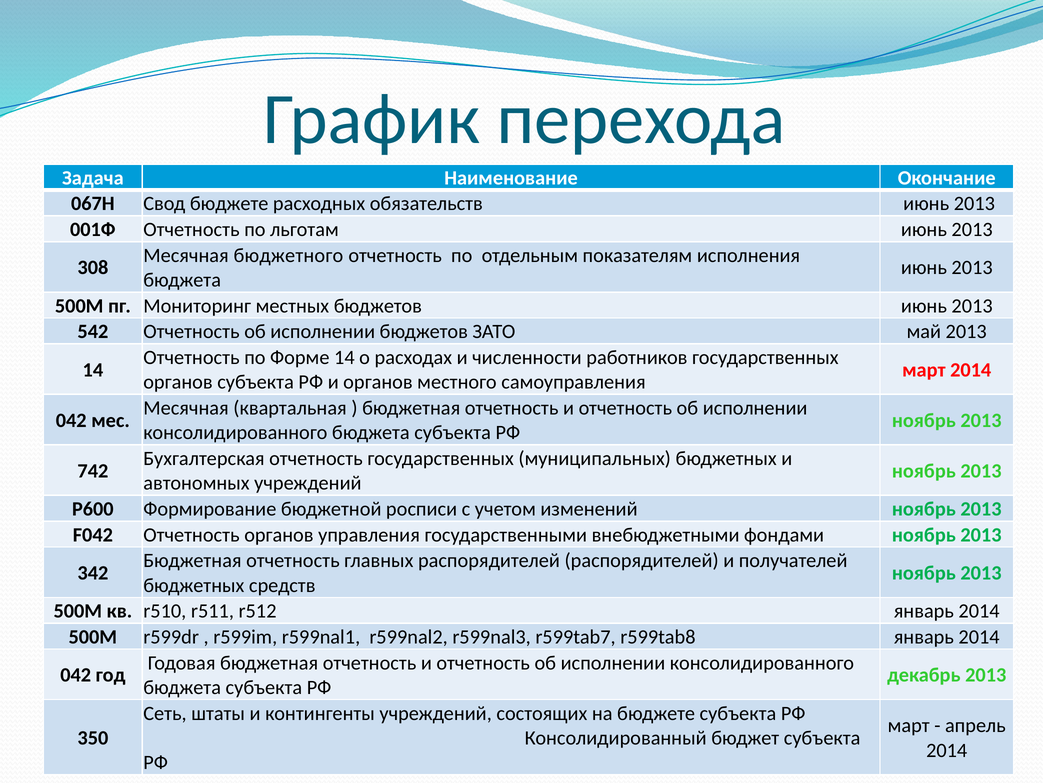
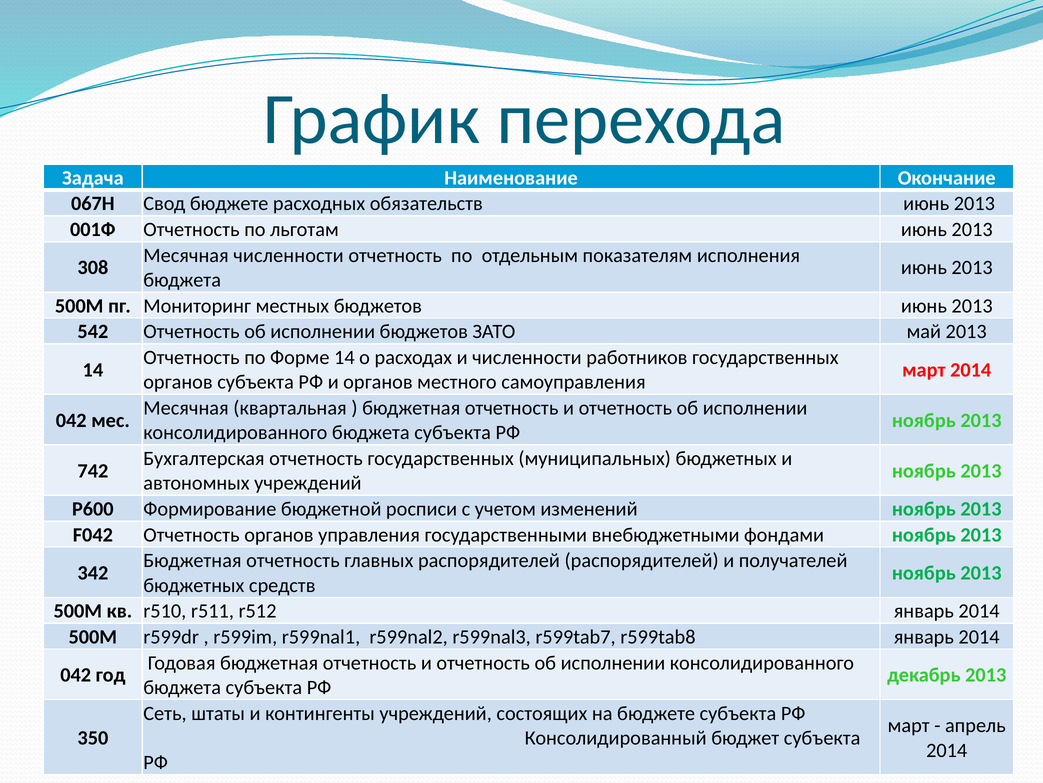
Месячная бюджетного: бюджетного -> численности
